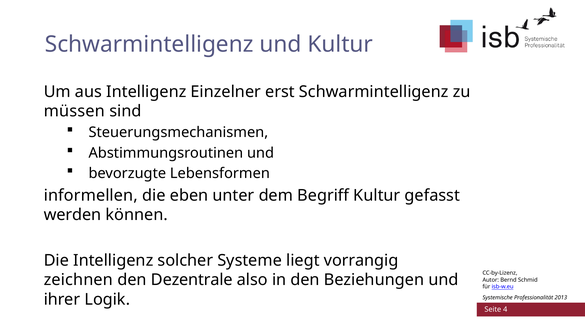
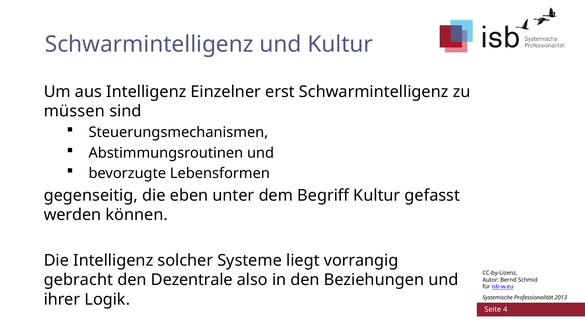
informellen: informellen -> gegenseitig
zeichnen: zeichnen -> gebracht
